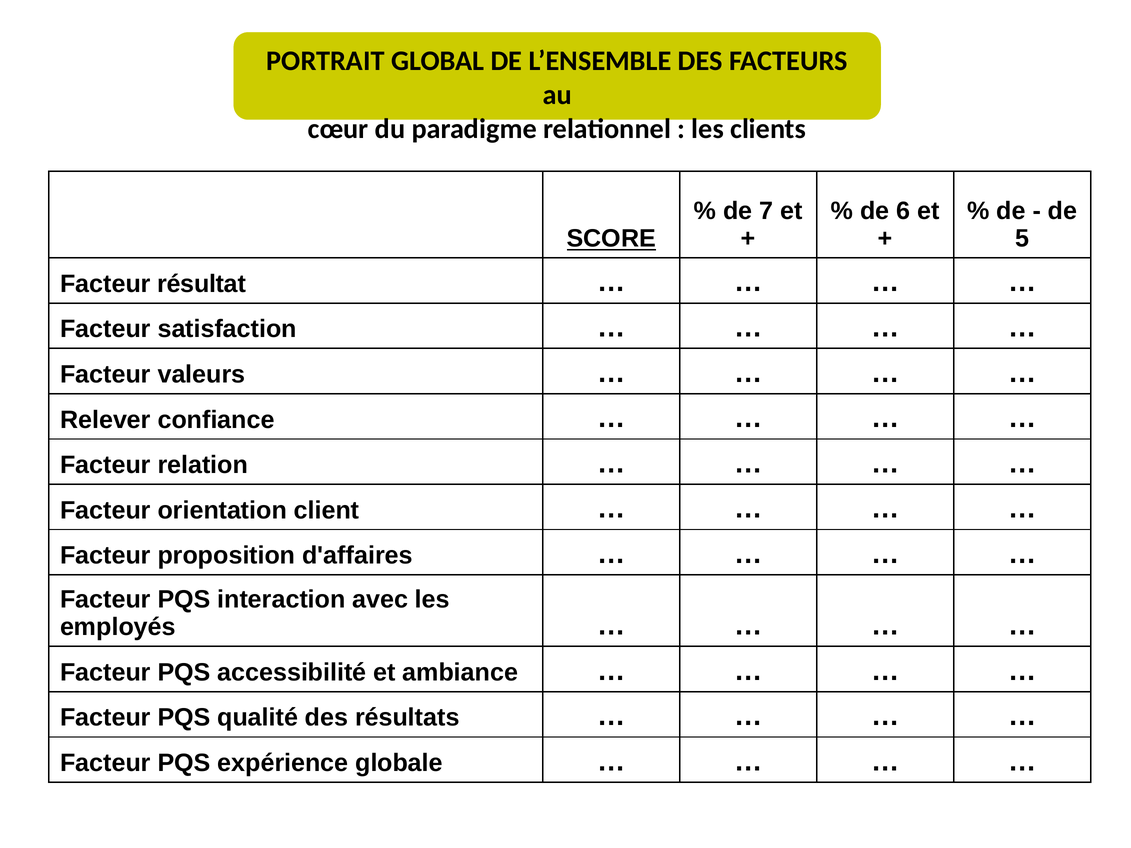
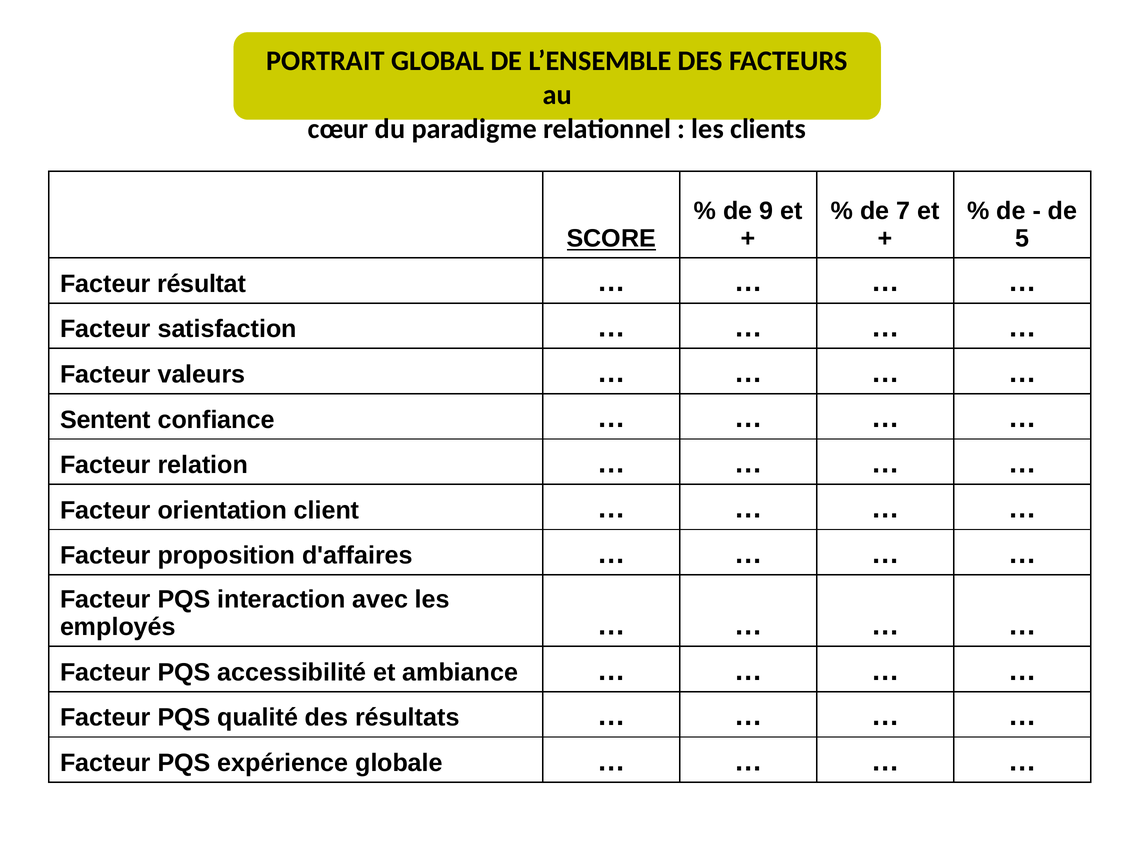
7: 7 -> 9
6: 6 -> 7
Relever: Relever -> Sentent
